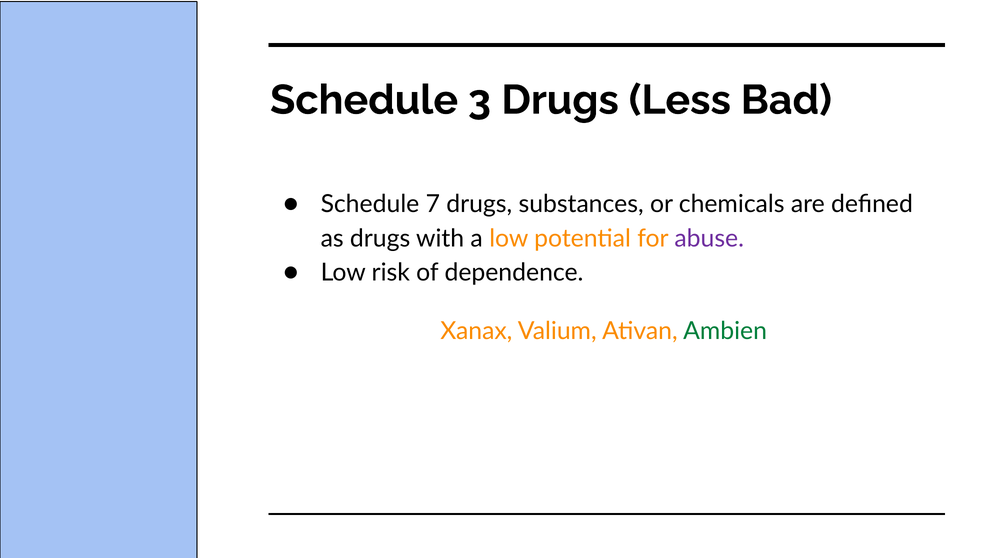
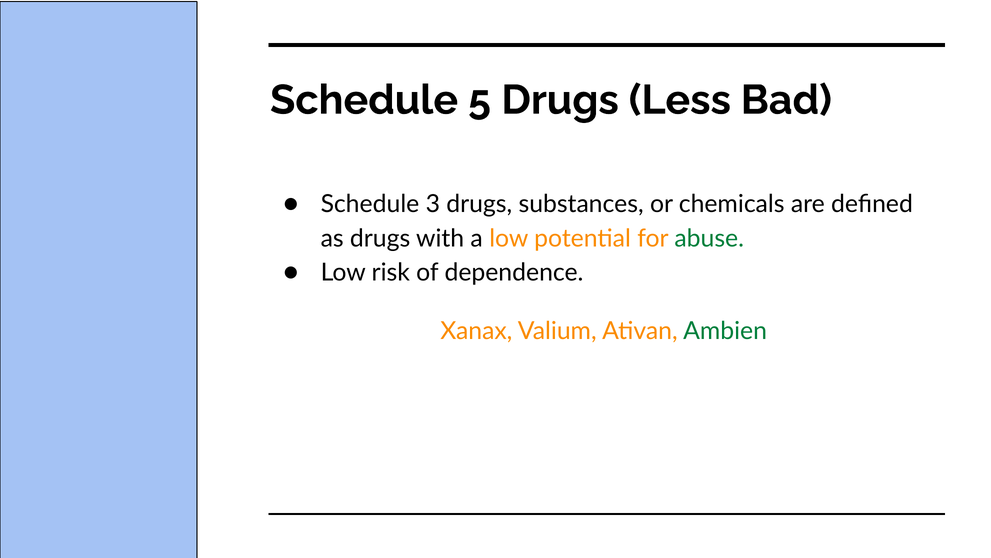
3: 3 -> 5
7: 7 -> 3
abuse colour: purple -> green
